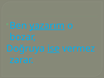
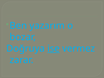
yazarım underline: present -> none
